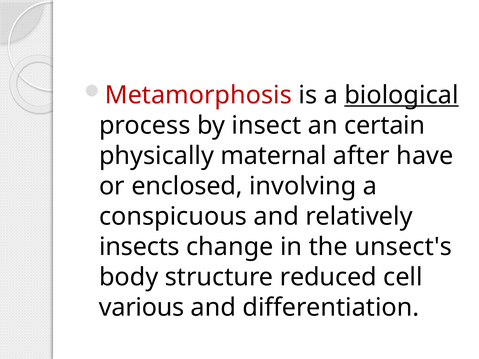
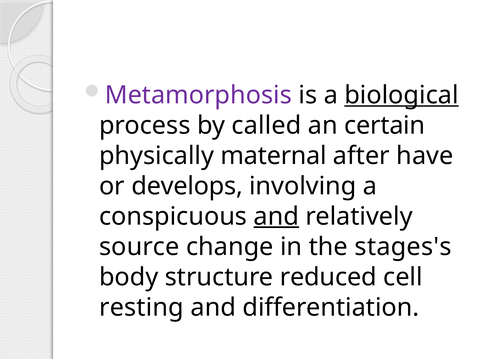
Metamorphosis colour: red -> purple
insect: insect -> called
enclosed: enclosed -> develops
and at (276, 217) underline: none -> present
insects: insects -> source
unsect's: unsect's -> stages's
various: various -> resting
